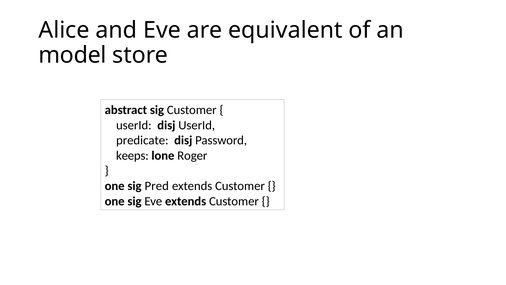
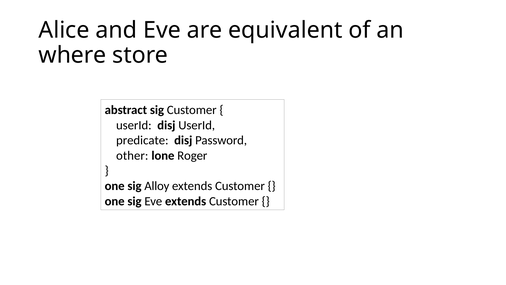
model: model -> where
keeps: keeps -> other
Pred: Pred -> Alloy
